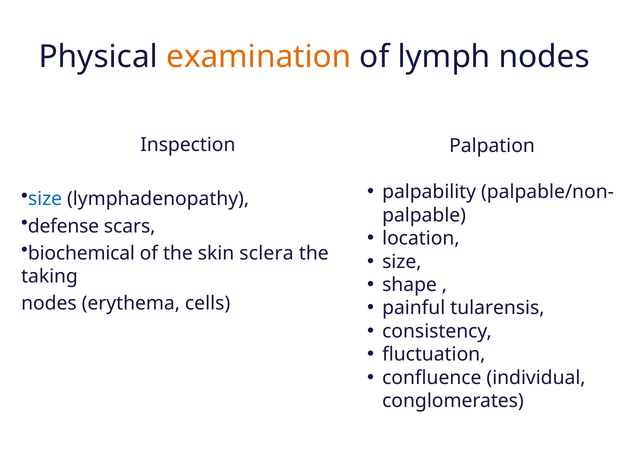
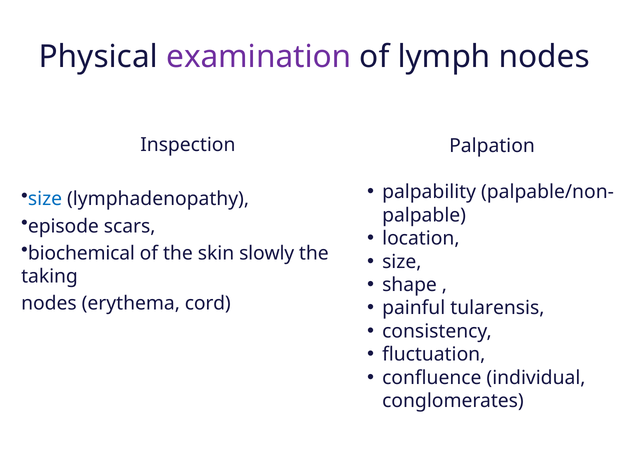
examination colour: orange -> purple
defense: defense -> episode
sclera: sclera -> slowly
cells: cells -> cord
